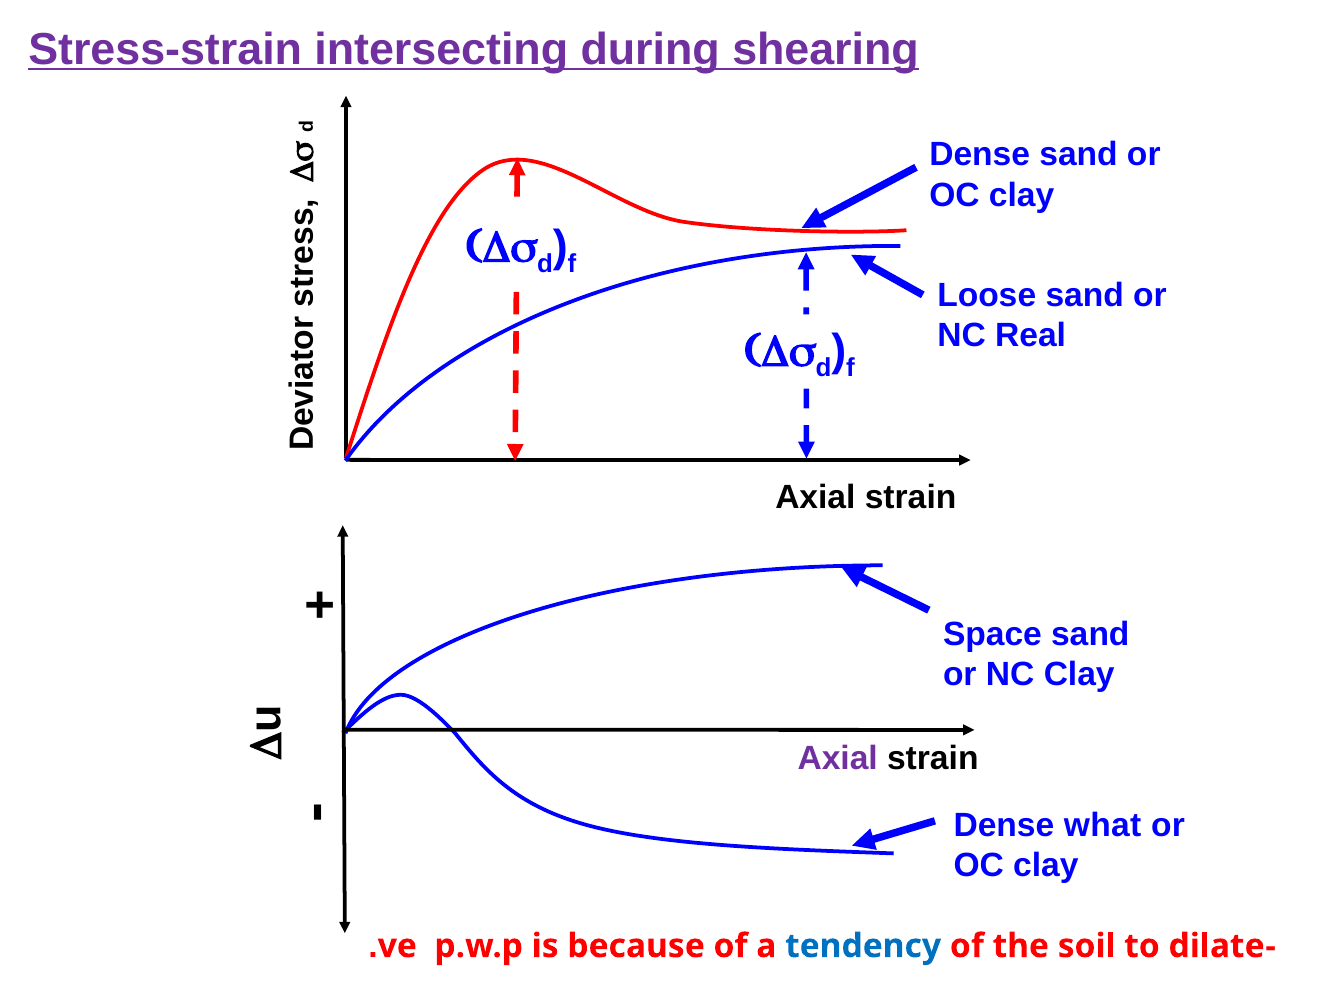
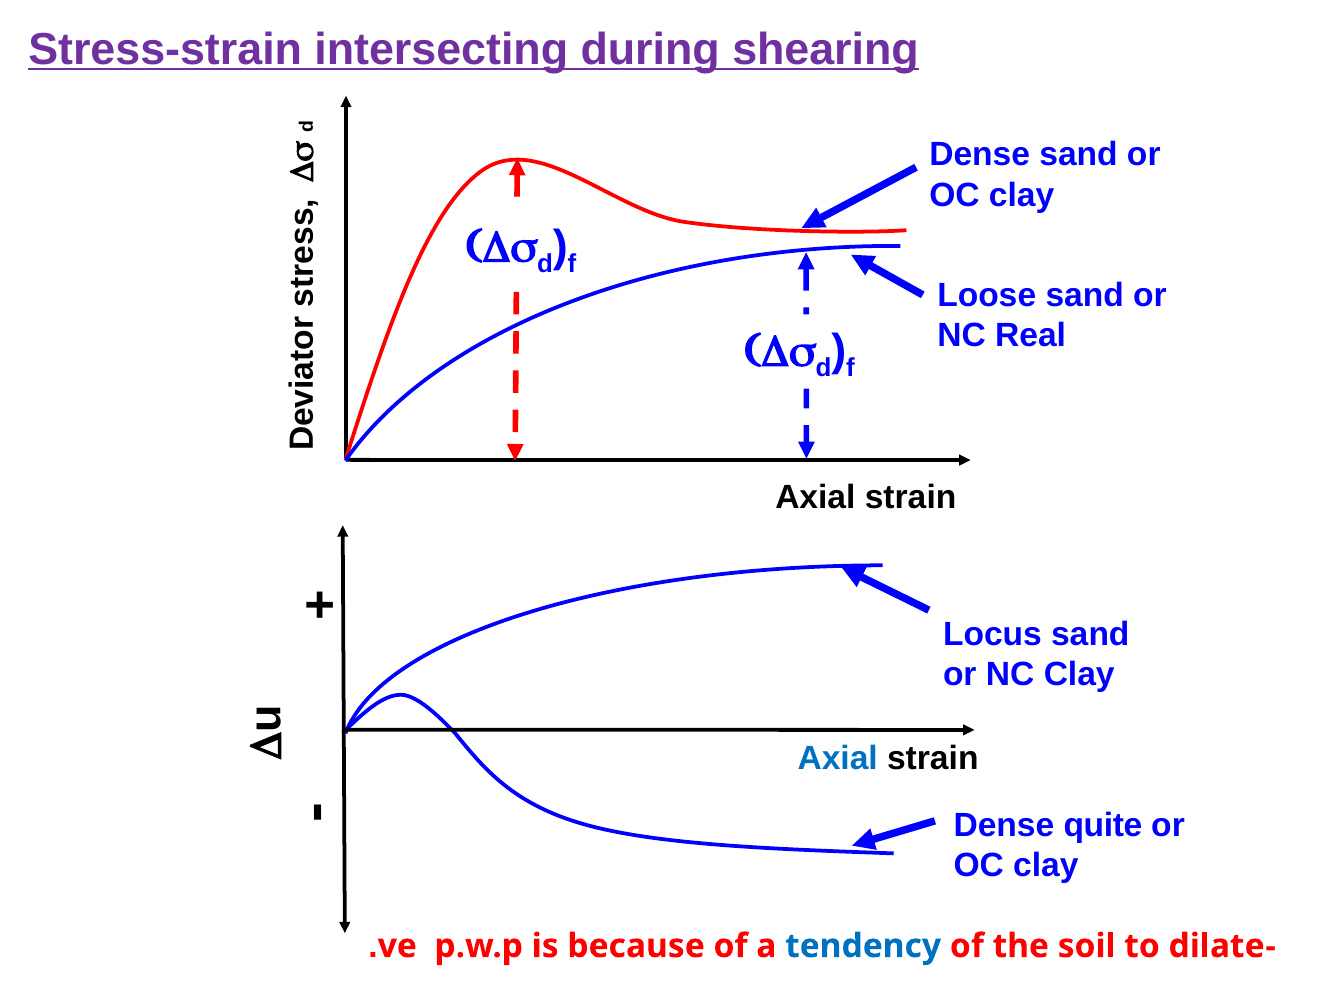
Space: Space -> Locus
Axial at (838, 758) colour: purple -> blue
what: what -> quite
